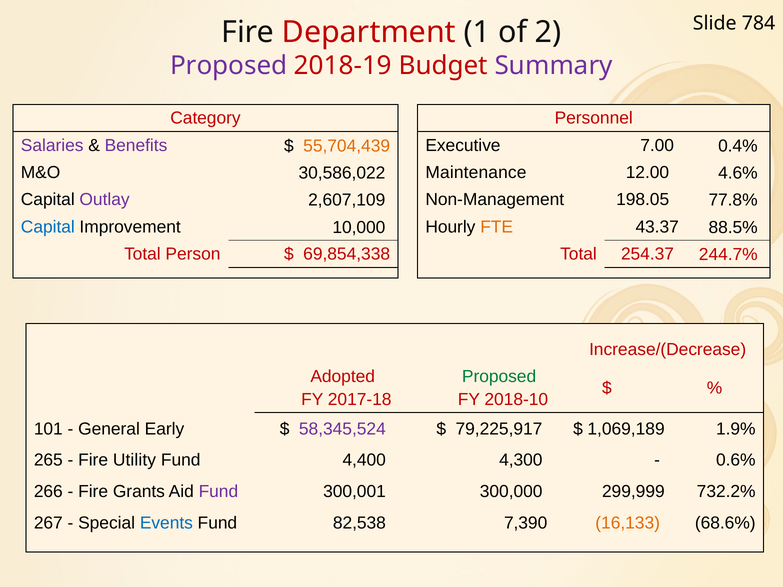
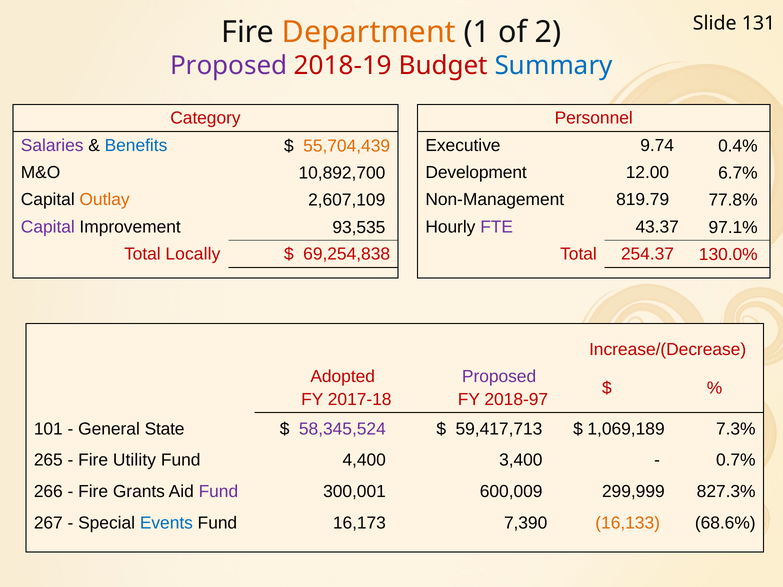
784: 784 -> 131
Department colour: red -> orange
Summary colour: purple -> blue
Benefits colour: purple -> blue
7.00: 7.00 -> 9.74
30,586,022: 30,586,022 -> 10,892,700
Maintenance: Maintenance -> Development
4.6%: 4.6% -> 6.7%
Outlay colour: purple -> orange
198.05: 198.05 -> 819.79
Capital at (48, 227) colour: blue -> purple
10,000: 10,000 -> 93,535
FTE colour: orange -> purple
88.5%: 88.5% -> 97.1%
Person: Person -> Locally
69,854,338: 69,854,338 -> 69,254,838
244.7%: 244.7% -> 130.0%
Proposed at (499, 377) colour: green -> purple
2018-10: 2018-10 -> 2018-97
Early: Early -> State
79,225,917: 79,225,917 -> 59,417,713
1.9%: 1.9% -> 7.3%
4,300: 4,300 -> 3,400
0.6%: 0.6% -> 0.7%
300,000: 300,000 -> 600,009
732.2%: 732.2% -> 827.3%
82,538: 82,538 -> 16,173
